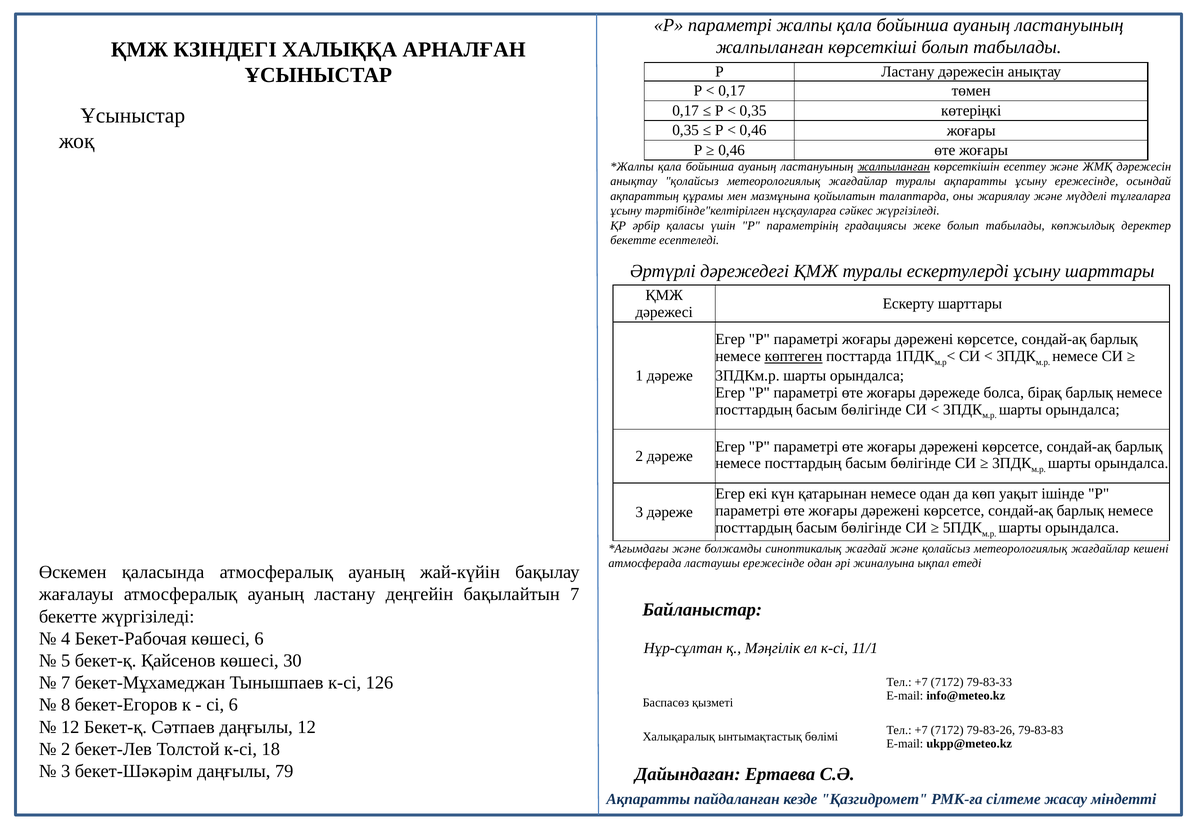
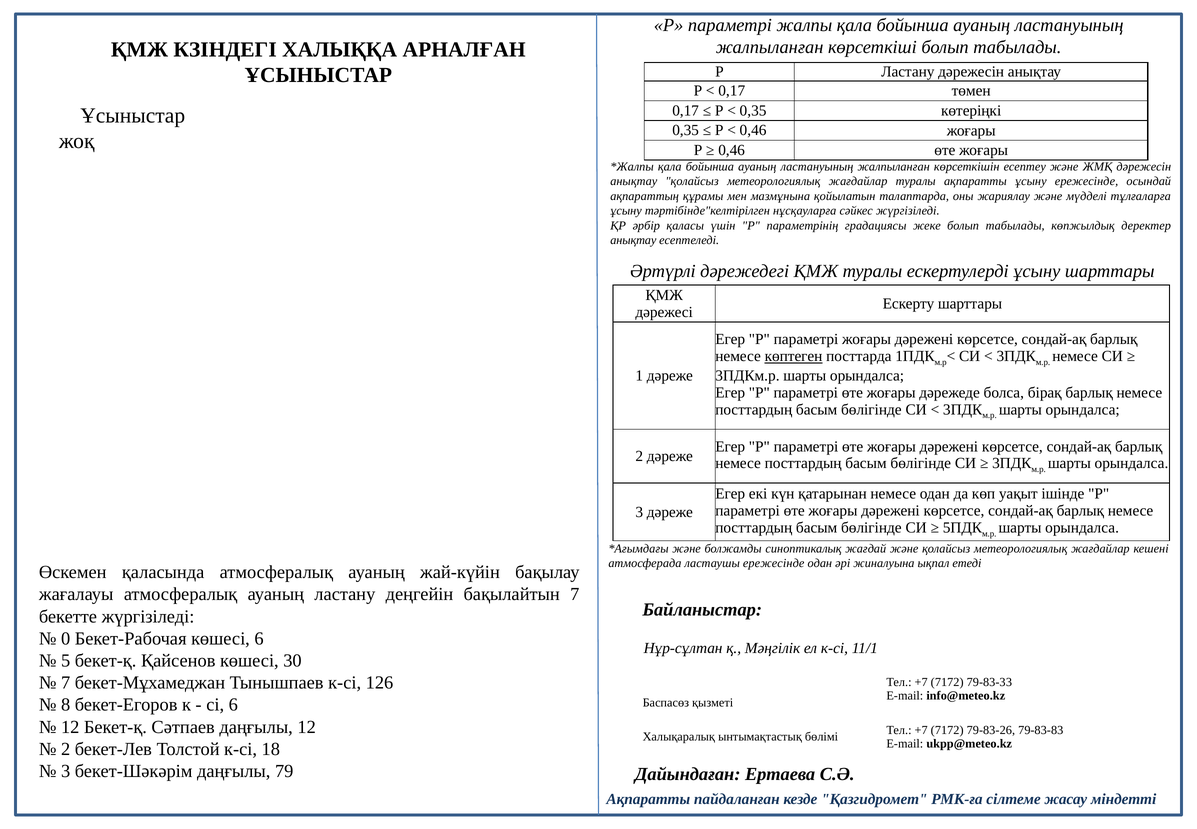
жалпыланған at (894, 167) underline: present -> none
бекетте at (633, 240): бекетте -> анықтау
4: 4 -> 0
